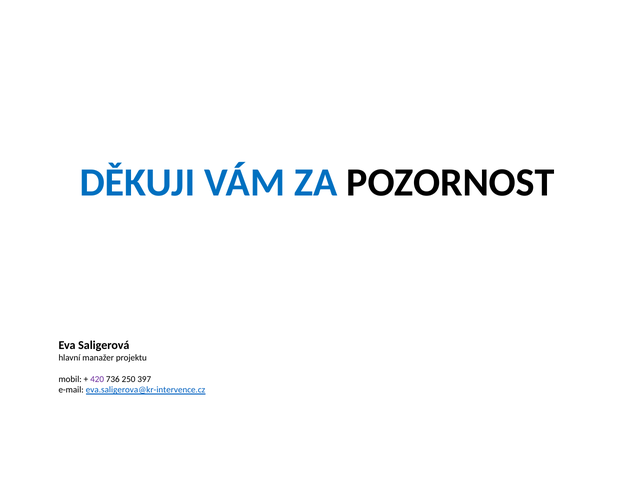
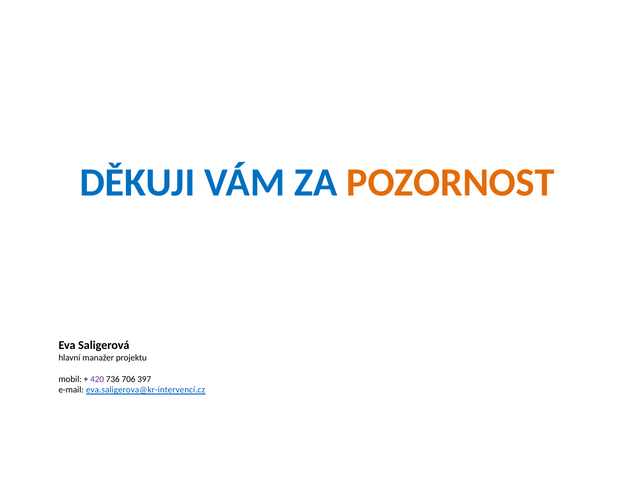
POZORNOST colour: black -> orange
250: 250 -> 706
eva.saligerova@kr-intervence.cz: eva.saligerova@kr-intervence.cz -> eva.saligerova@kr-intervencí.cz
